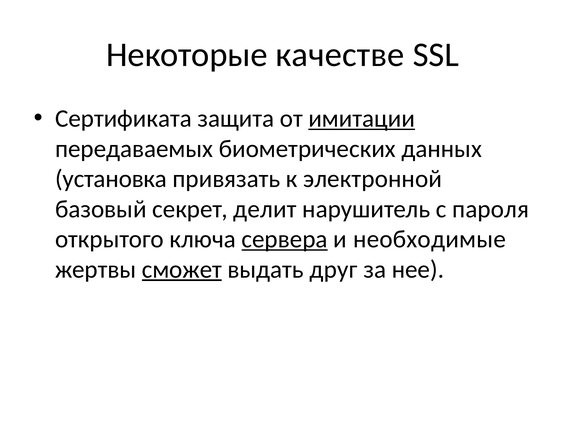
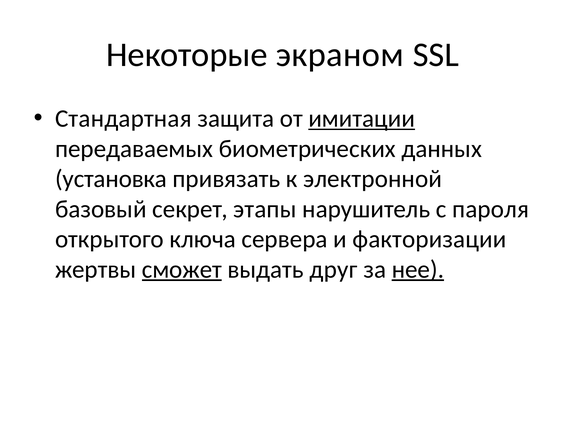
качестве: качестве -> экраном
Сертификата: Сертификата -> Стандартная
делит: делит -> этапы
сервера underline: present -> none
необходимые: необходимые -> факторизации
нее underline: none -> present
